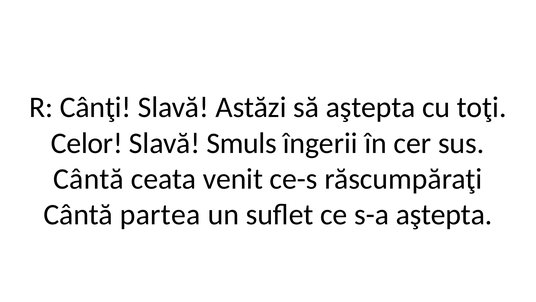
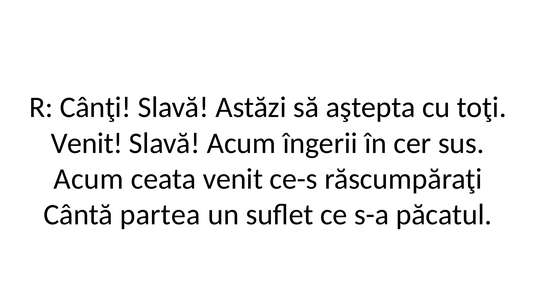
Celor at (87, 143): Celor -> Venit
Slavă Smuls: Smuls -> Acum
Cântă at (89, 179): Cântă -> Acum
s-a aştepta: aştepta -> păcatul
